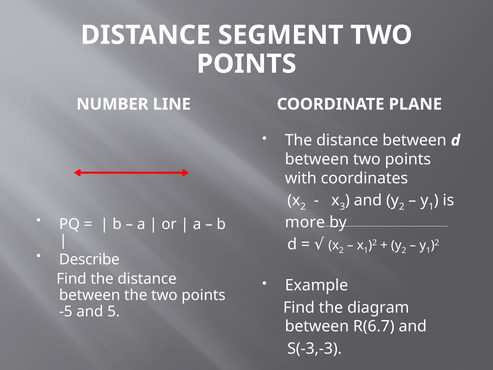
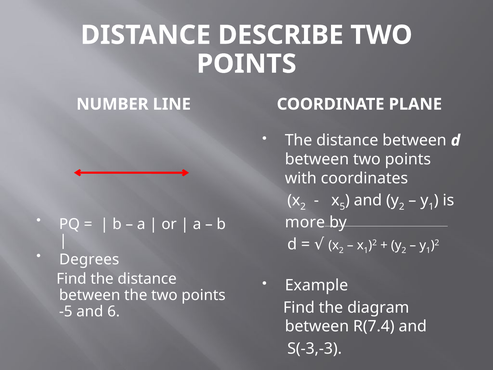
SEGMENT: SEGMENT -> DESCRIBE
3: 3 -> 5
Describe: Describe -> Degrees
5: 5 -> 6
R(6.7: R(6.7 -> R(7.4
